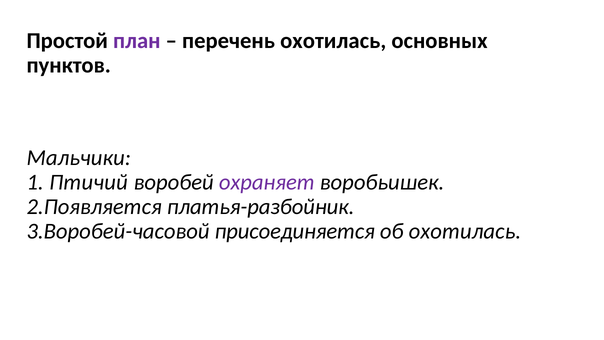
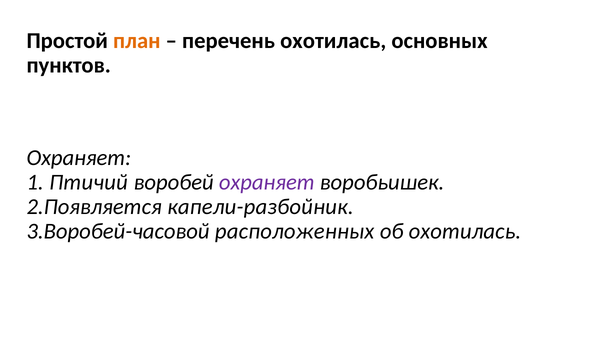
план colour: purple -> orange
Мальчики at (79, 157): Мальчики -> Охраняет
платья-разбойник: платья-разбойник -> капели-разбойник
присоединяется: присоединяется -> расположенных
